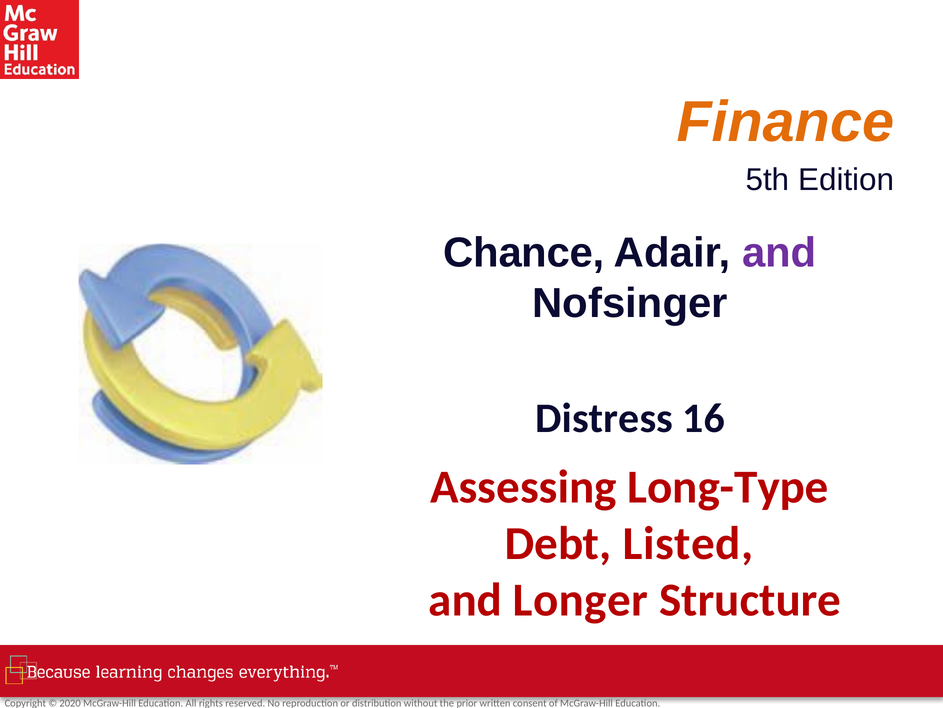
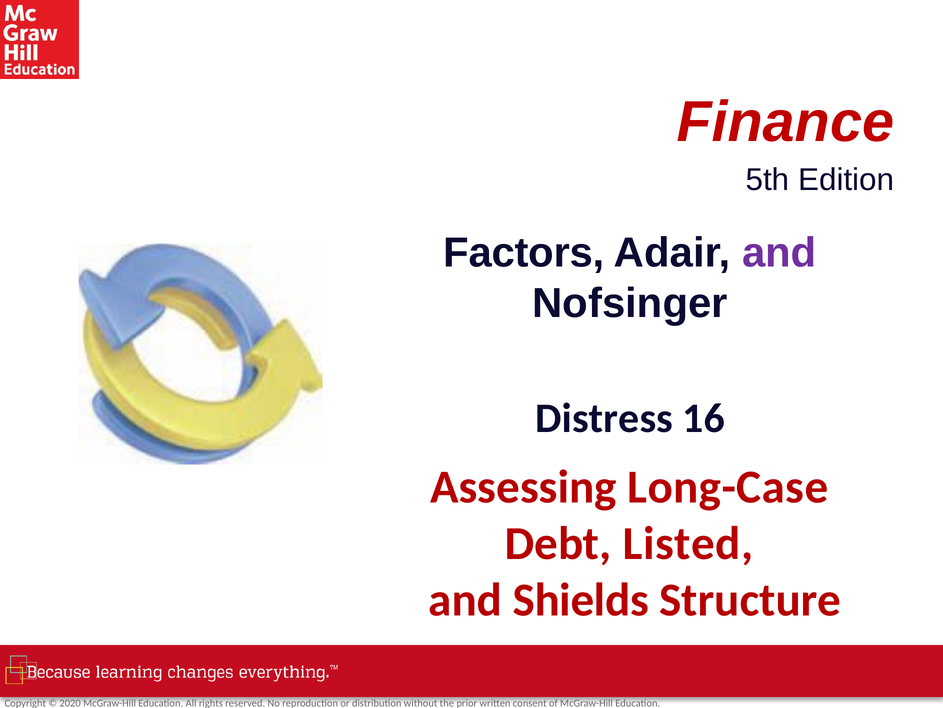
Finance colour: orange -> red
Chance: Chance -> Factors
Long-Type: Long-Type -> Long-Case
Longer: Longer -> Shields
